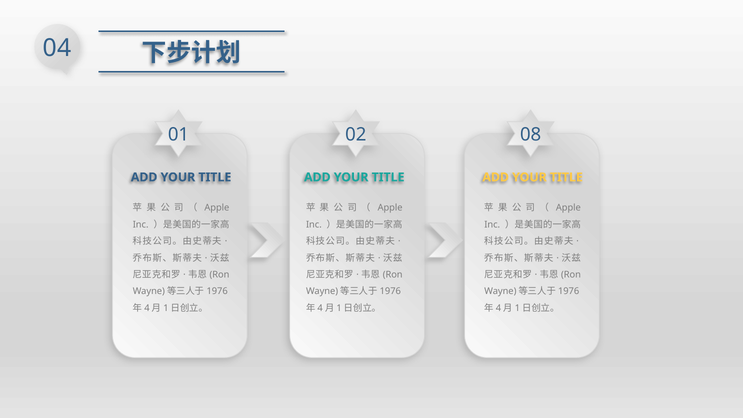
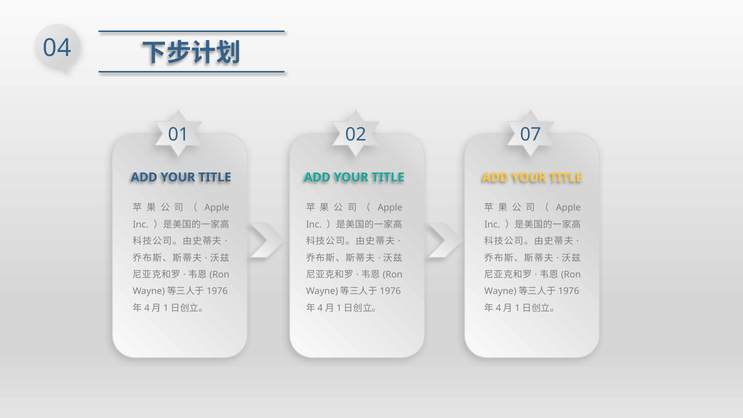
08: 08 -> 07
